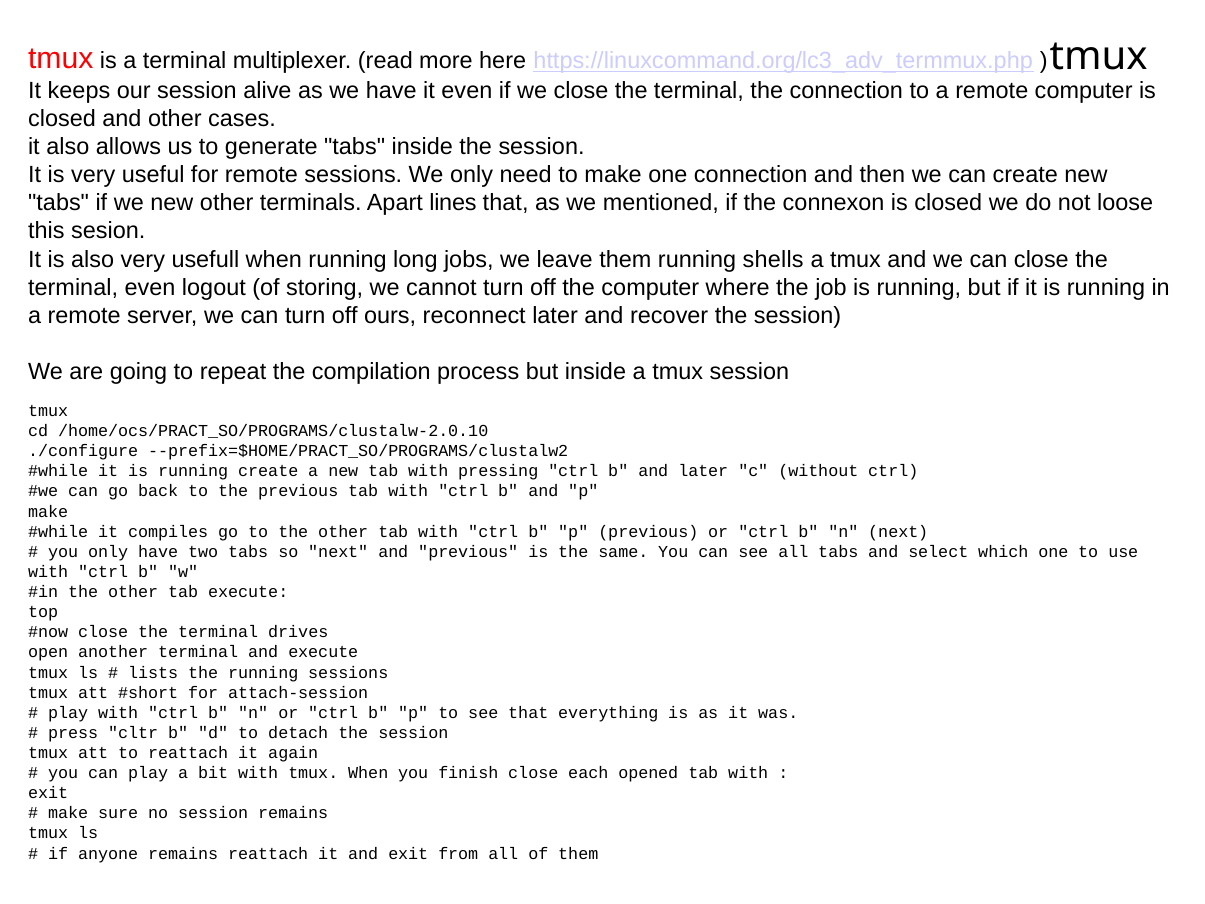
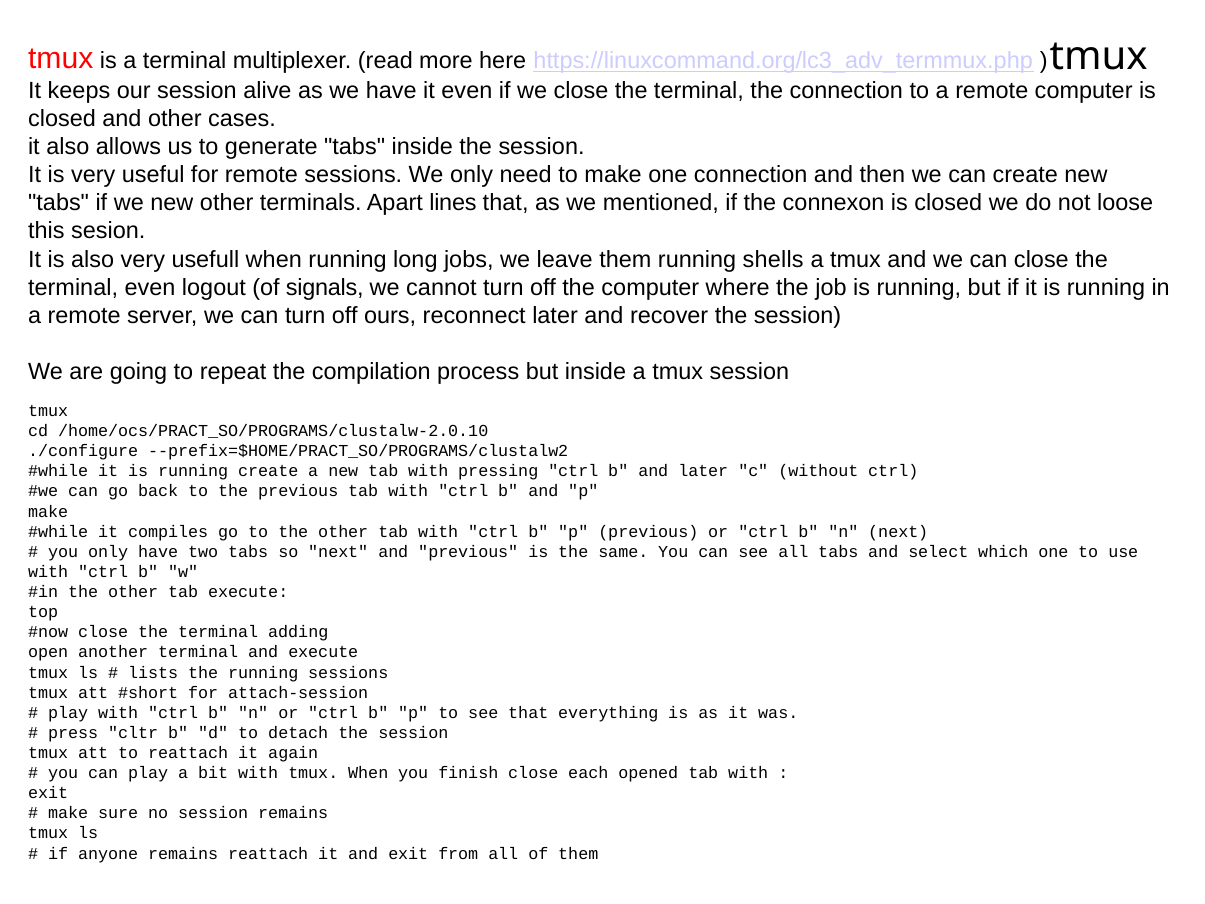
storing: storing -> signals
drives: drives -> adding
